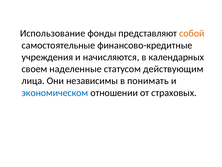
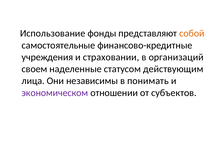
начисляются: начисляются -> страховании
календарных: календарных -> организаций
экономическом colour: blue -> purple
страховых: страховых -> субъектов
